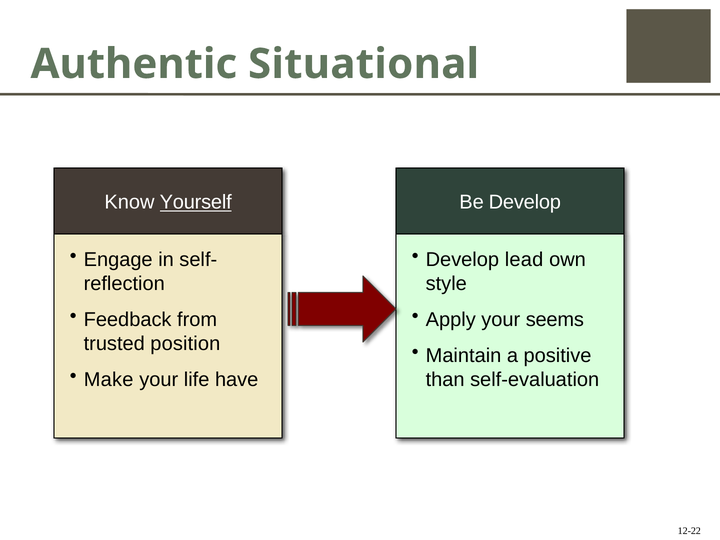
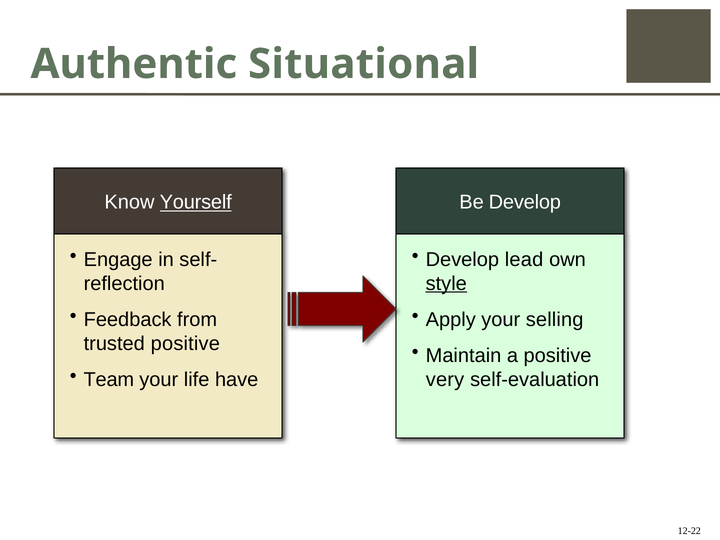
style underline: none -> present
seems: seems -> selling
trusted position: position -> positive
Make: Make -> Team
than: than -> very
